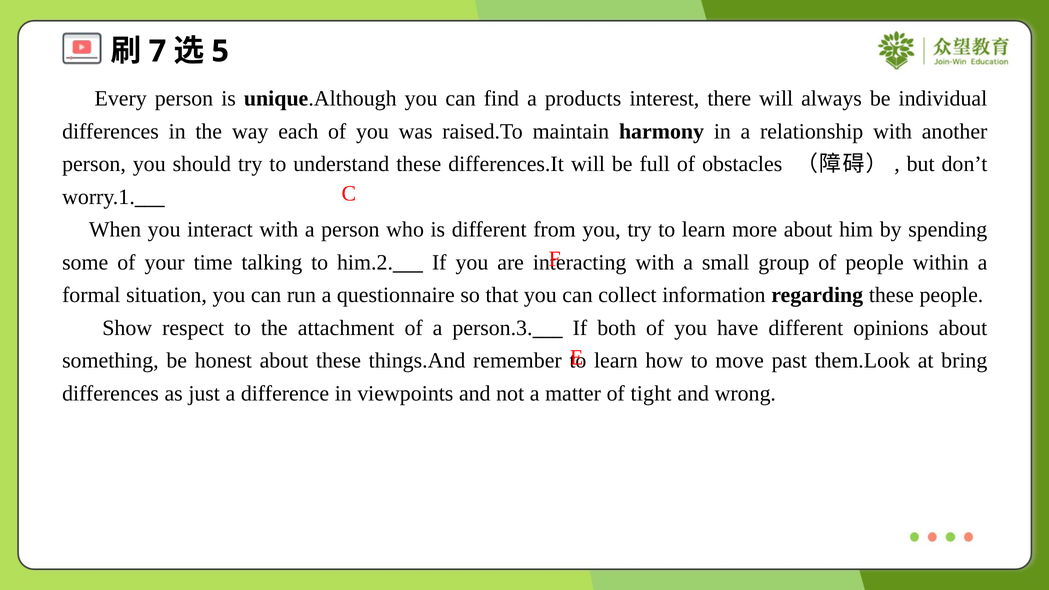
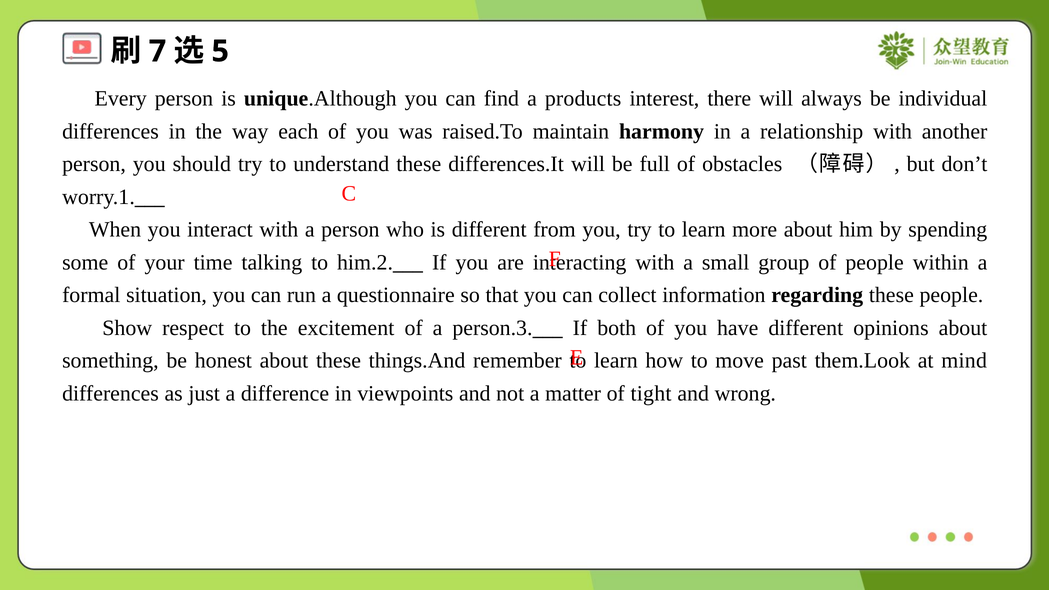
attachment: attachment -> excitement
bring: bring -> mind
